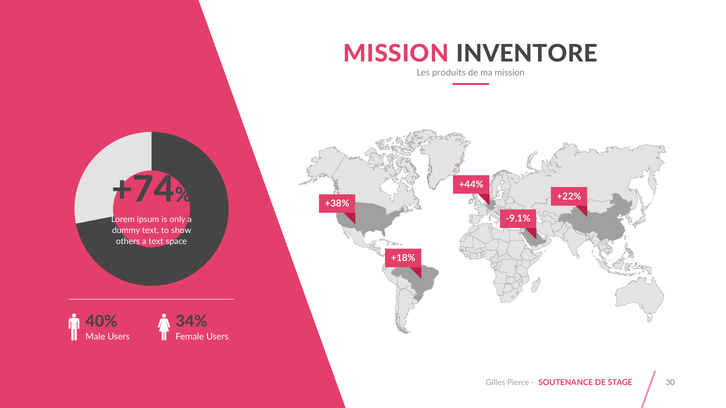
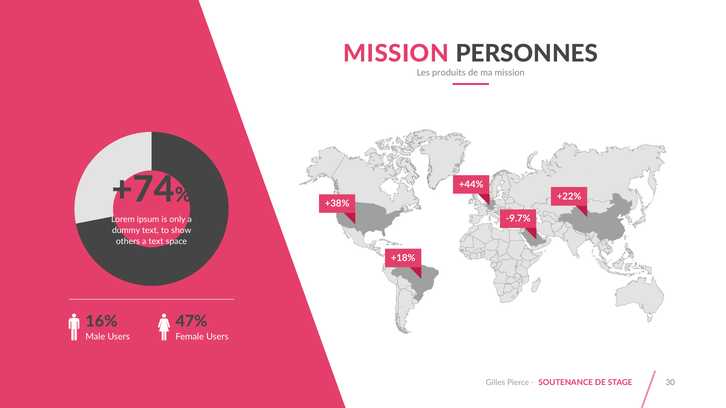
INVENTORE: INVENTORE -> PERSONNES
-9.1%: -9.1% -> -9.7%
40%: 40% -> 16%
34%: 34% -> 47%
